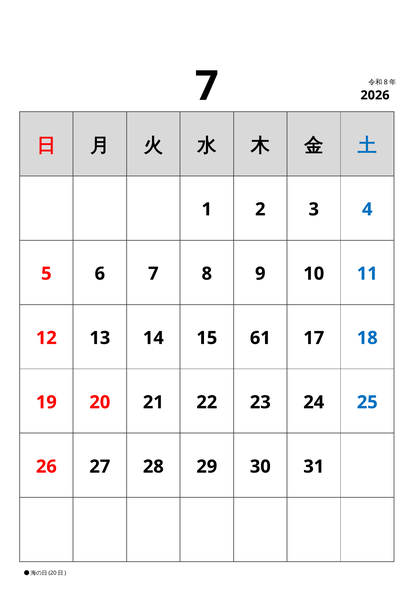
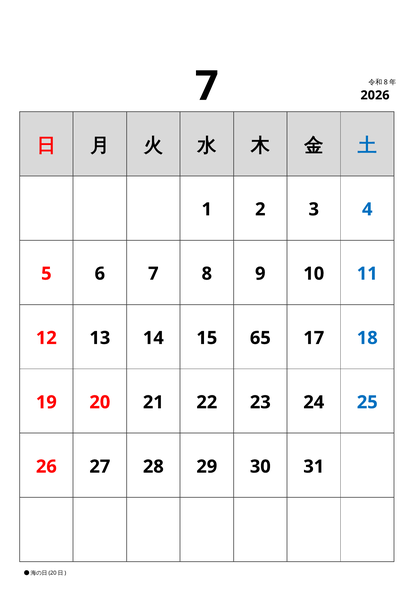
61: 61 -> 65
